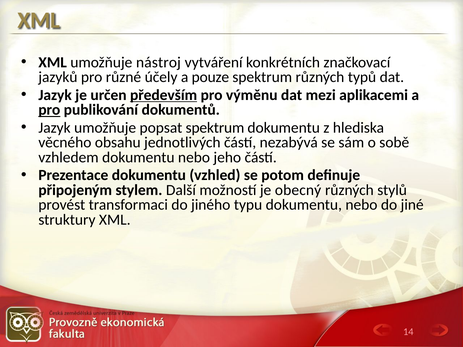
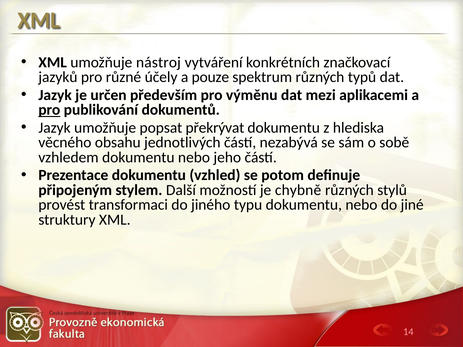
především underline: present -> none
popsat spektrum: spektrum -> překrývat
obecný: obecný -> chybně
